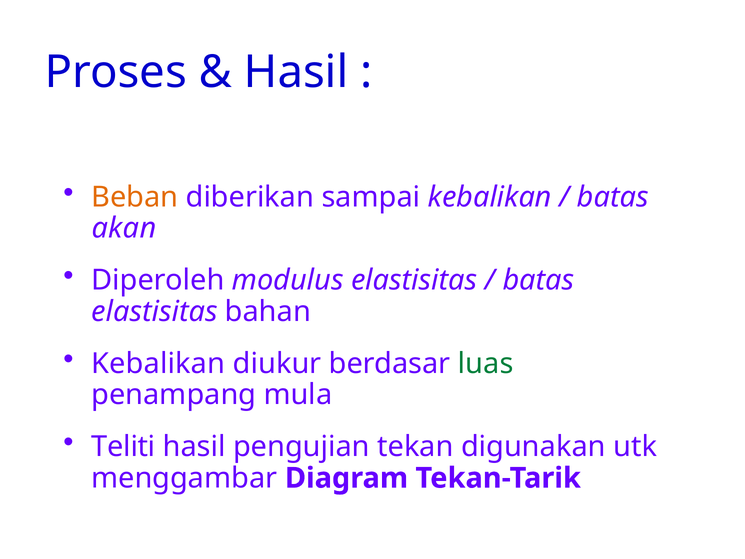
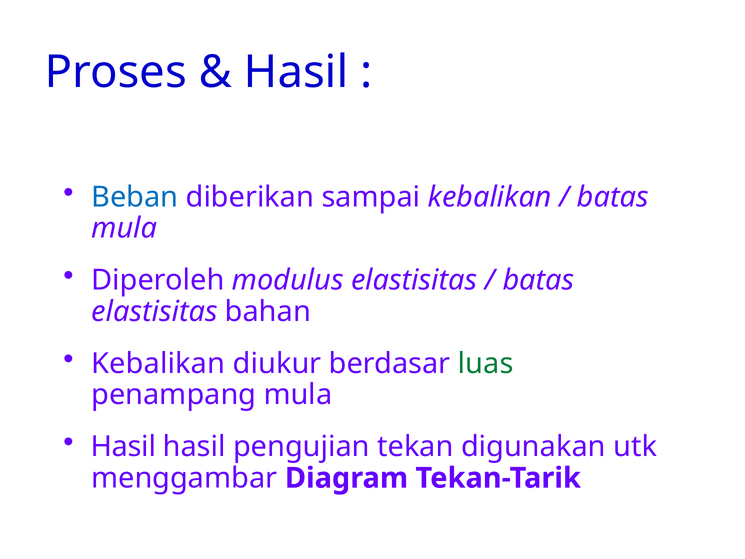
Beban colour: orange -> blue
akan at (124, 228): akan -> mula
Teliti at (123, 447): Teliti -> Hasil
